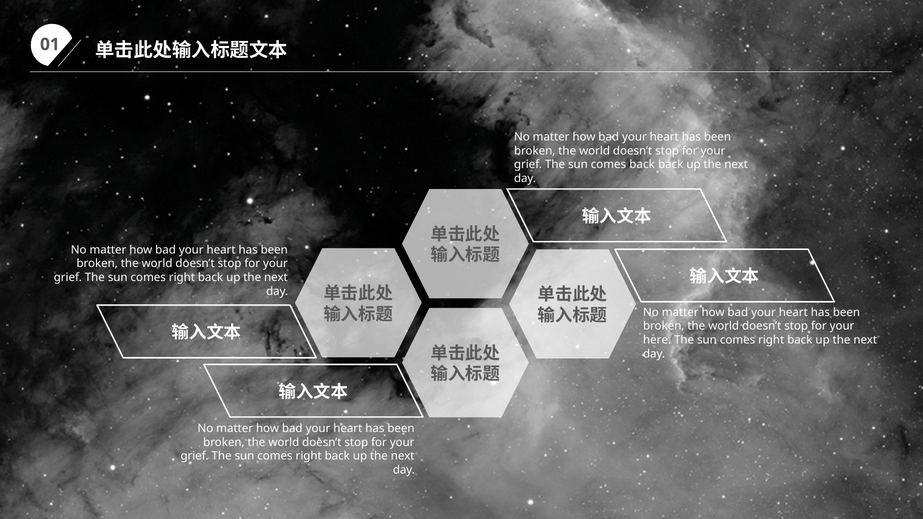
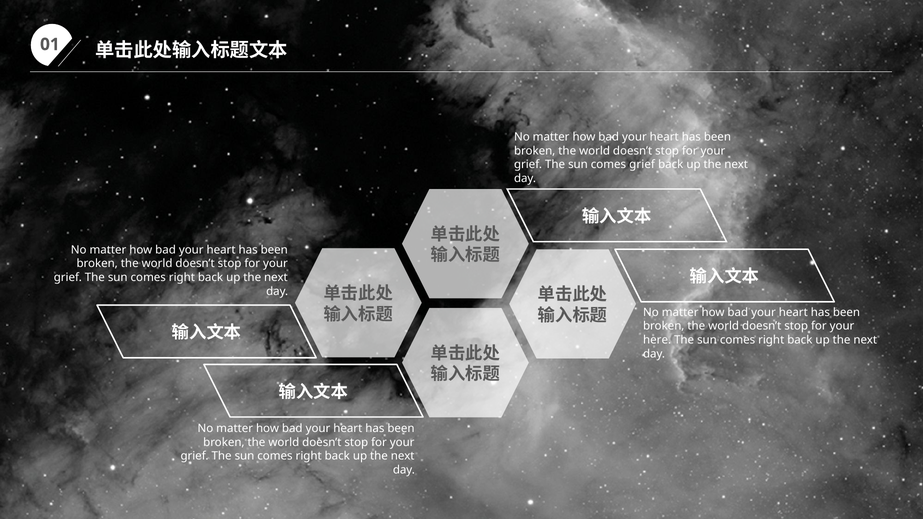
comes back: back -> grief
